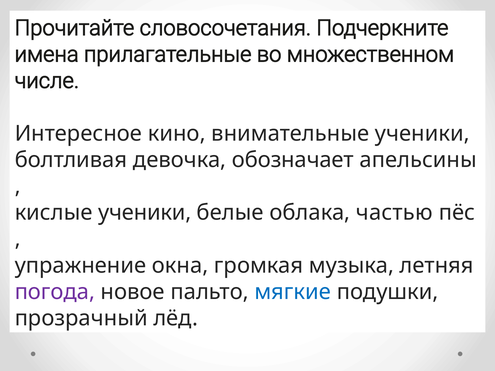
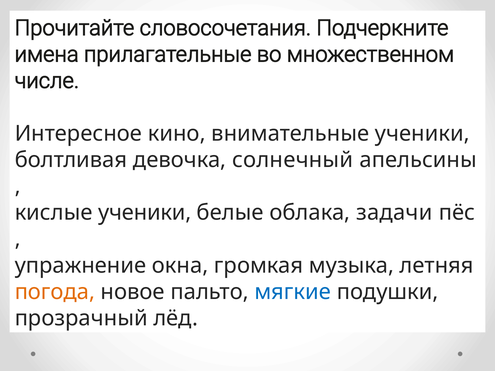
обозначает: обозначает -> солнечный
частью: частью -> задачи
погода colour: purple -> orange
